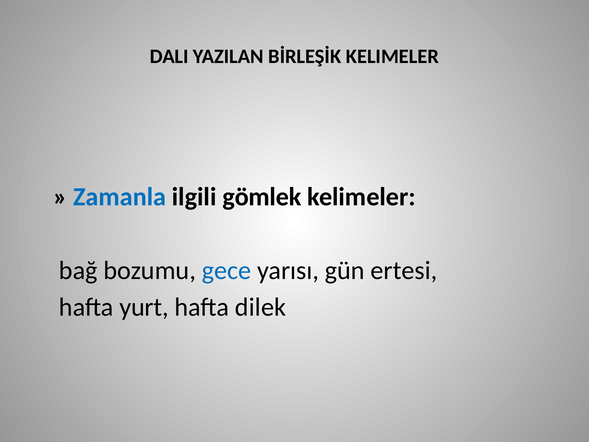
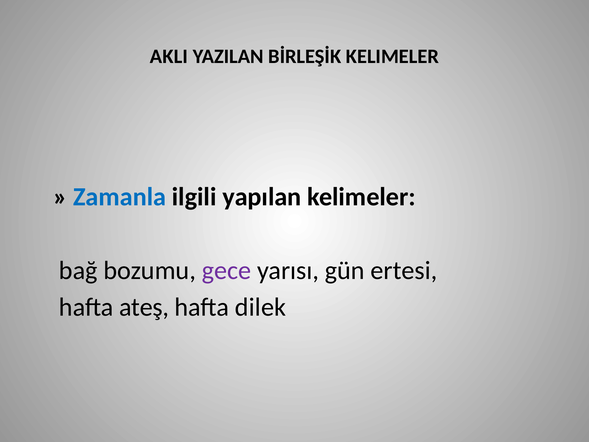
DALI: DALI -> AKLI
gömlek: gömlek -> yapılan
gece colour: blue -> purple
yurt: yurt -> ateş
